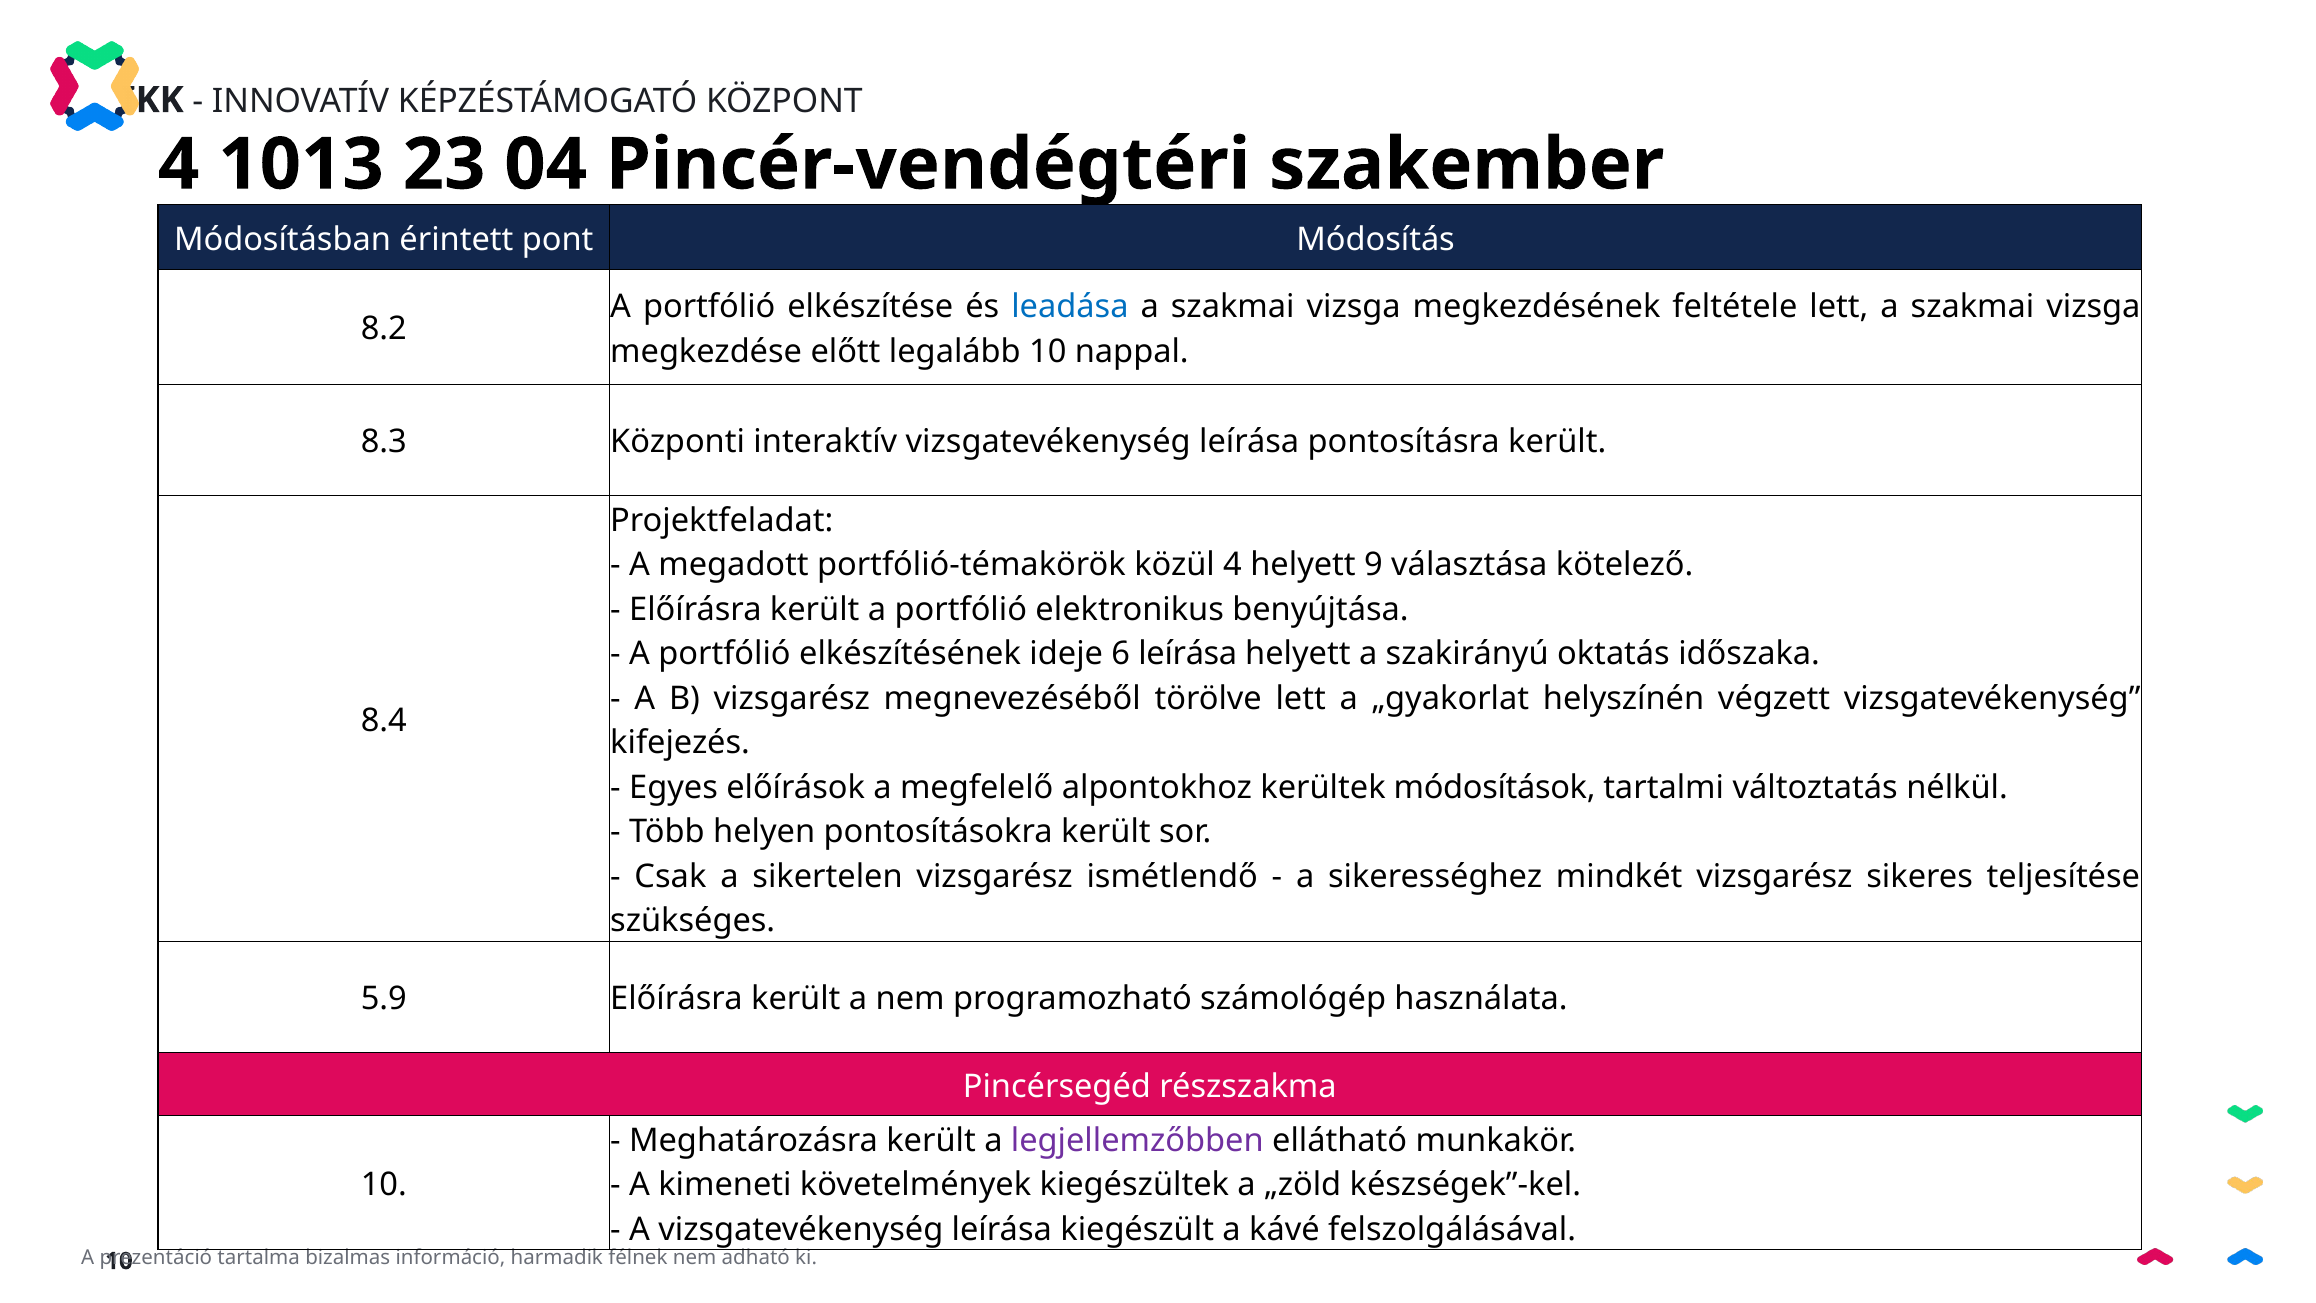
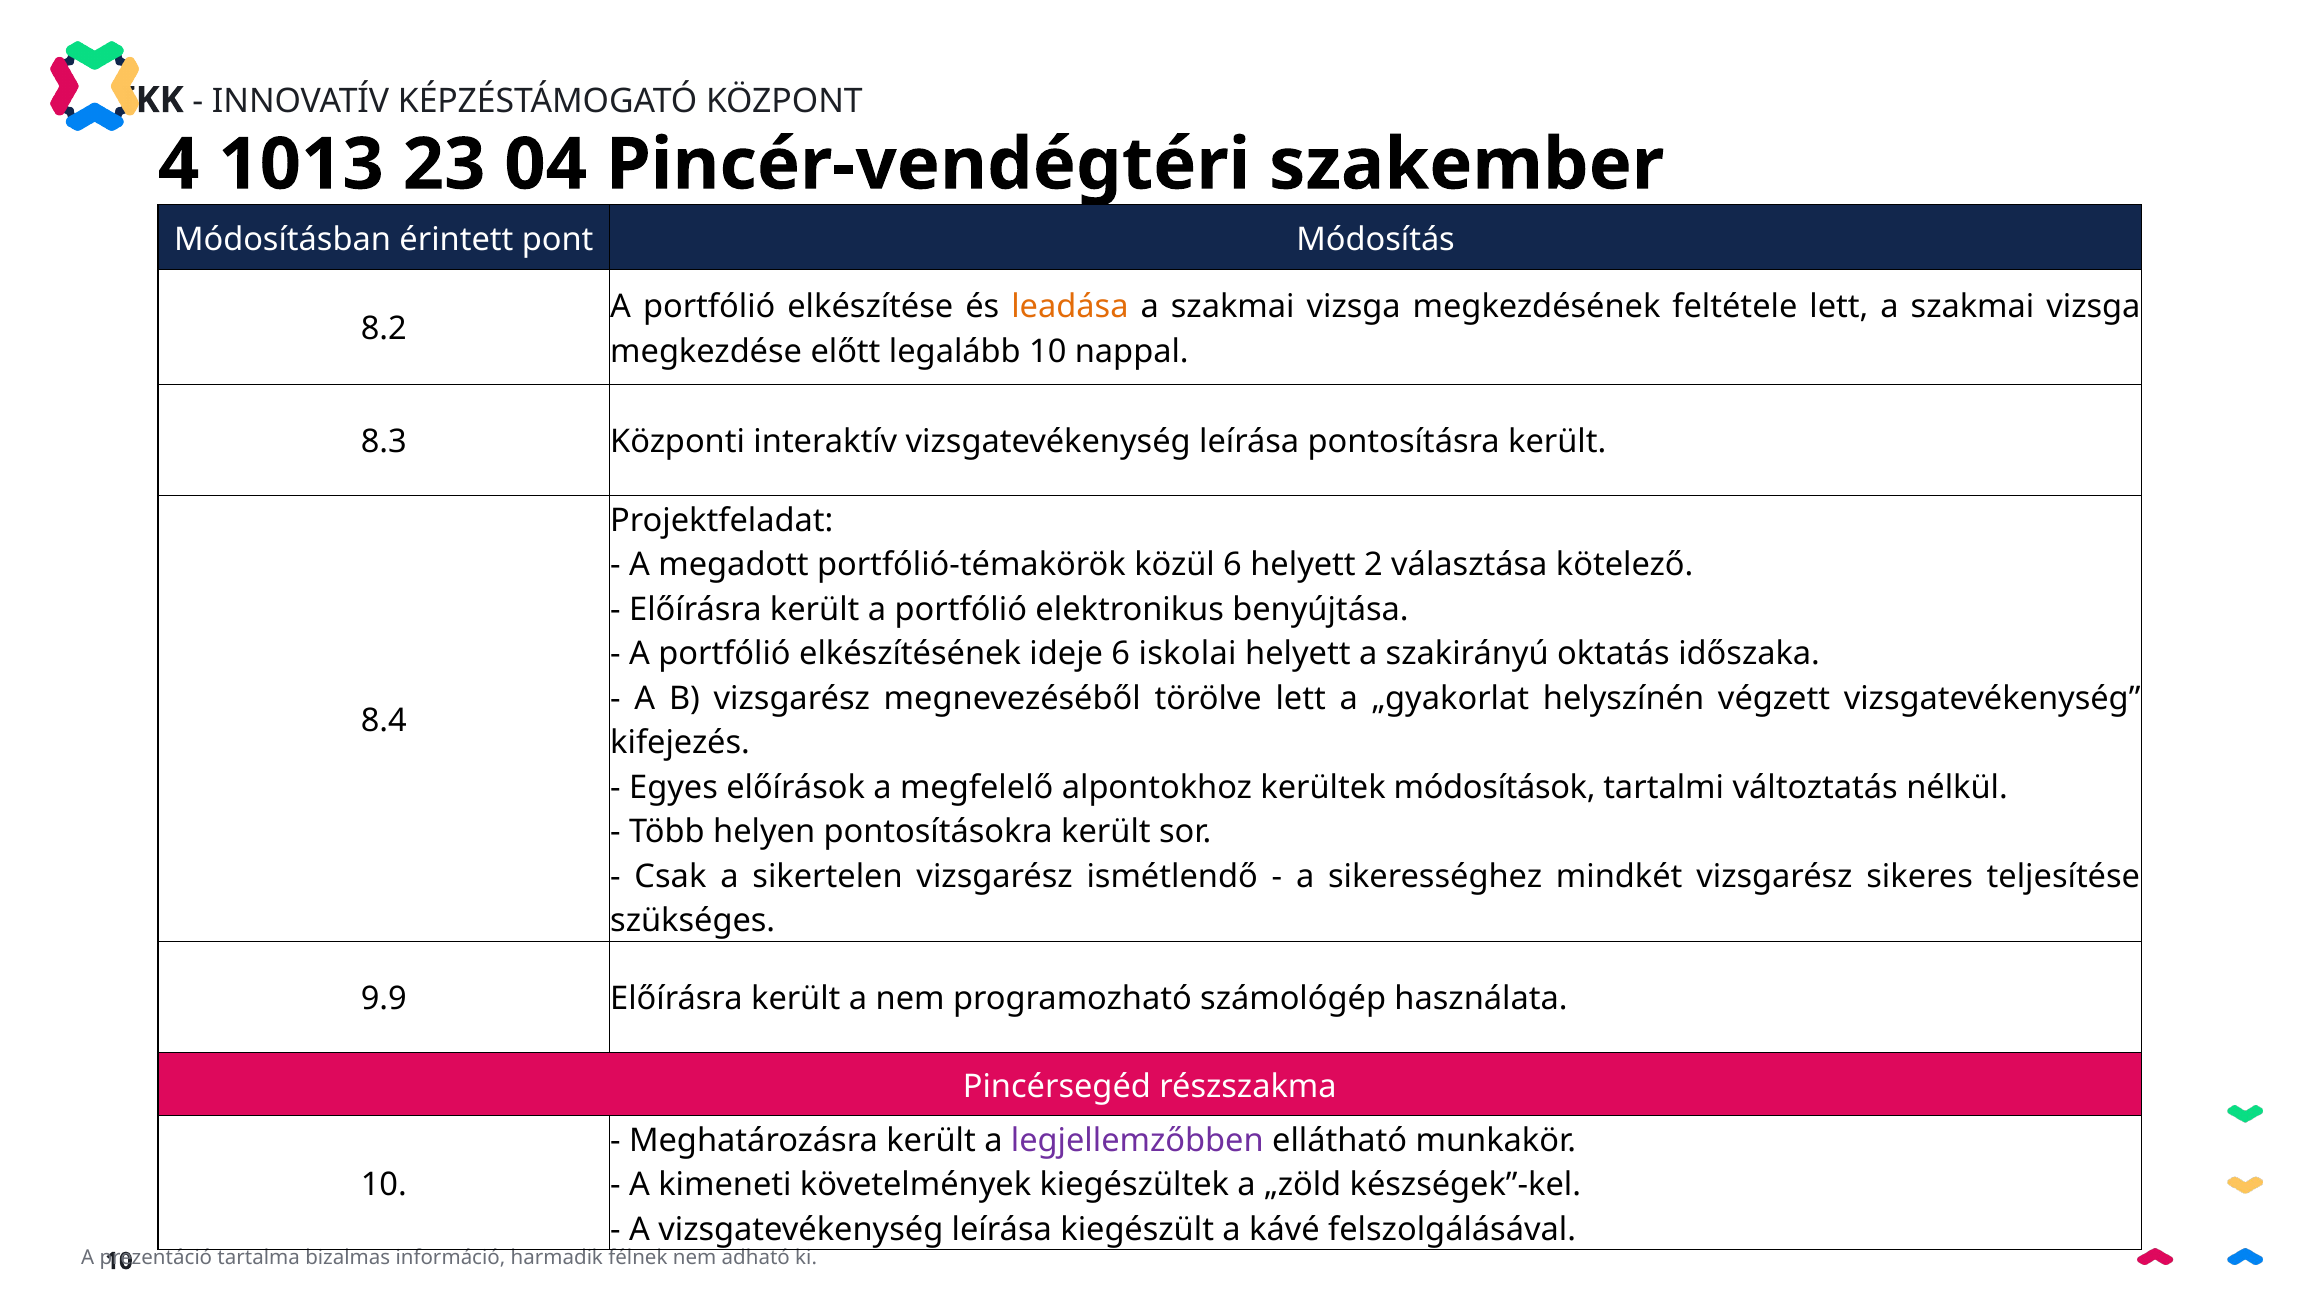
leadása colour: blue -> orange
közül 4: 4 -> 6
9: 9 -> 2
6 leírása: leírása -> iskolai
5.9: 5.9 -> 9.9
